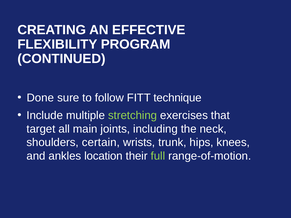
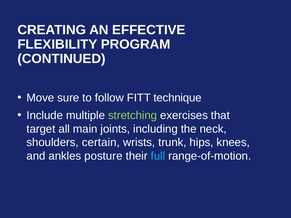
Done: Done -> Move
location: location -> posture
full colour: light green -> light blue
